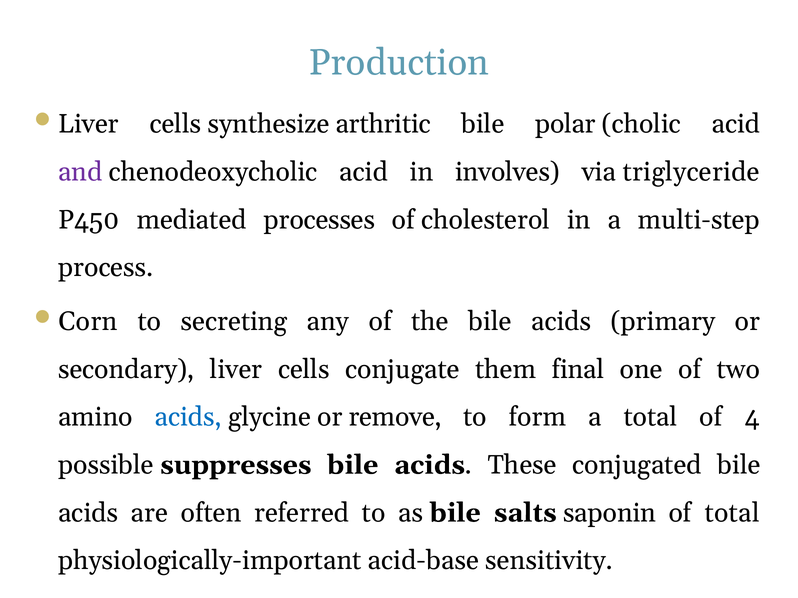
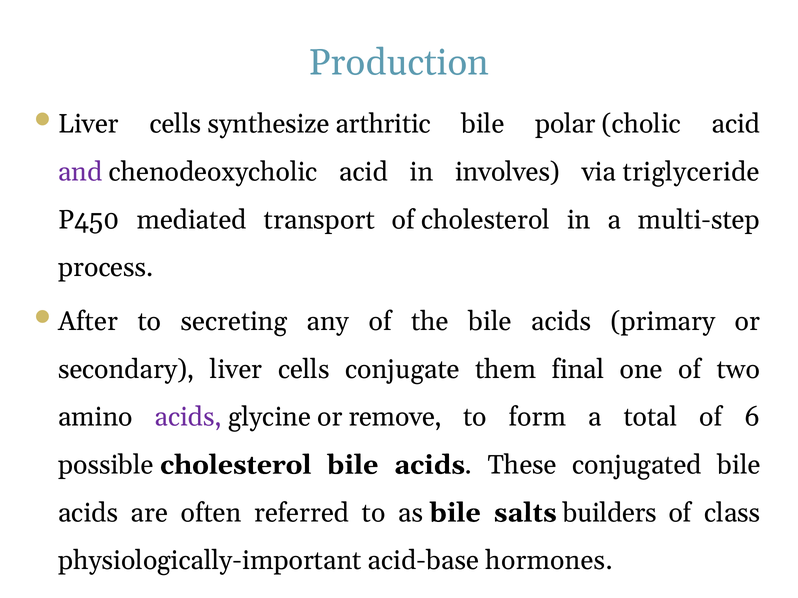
processes: processes -> transport
Corn: Corn -> After
acids at (188, 417) colour: blue -> purple
4: 4 -> 6
possible suppresses: suppresses -> cholesterol
saponin: saponin -> builders
of total: total -> class
sensitivity: sensitivity -> hormones
